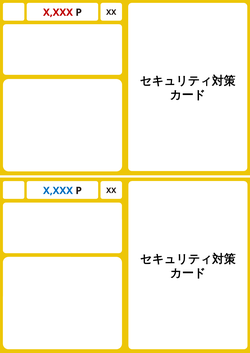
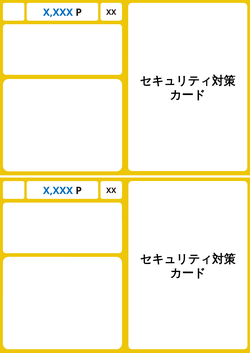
X,XXX at (58, 12) colour: red -> blue
